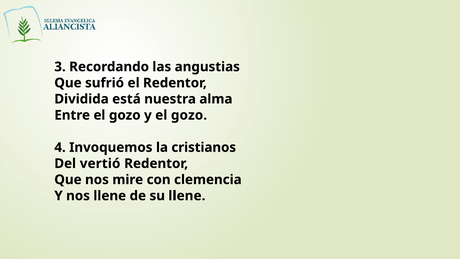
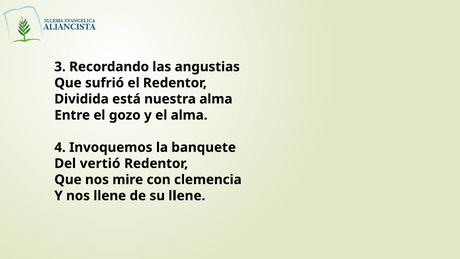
y el gozo: gozo -> alma
cristianos: cristianos -> banquete
